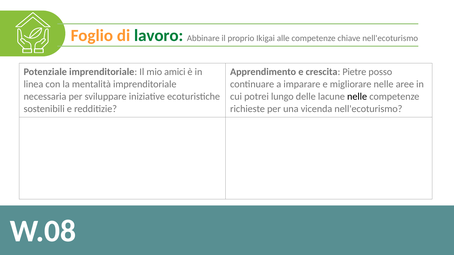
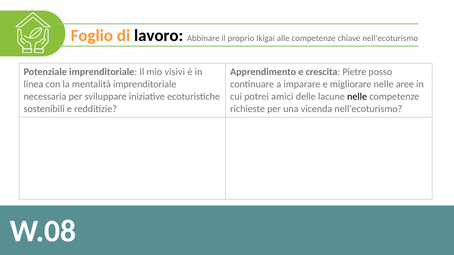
lavoro colour: green -> black
amici: amici -> visivi
lungo: lungo -> amici
